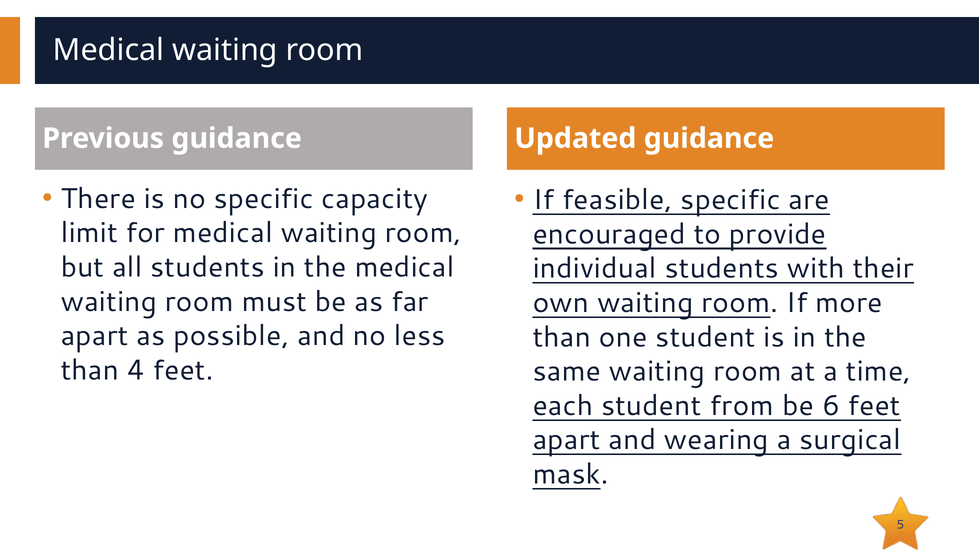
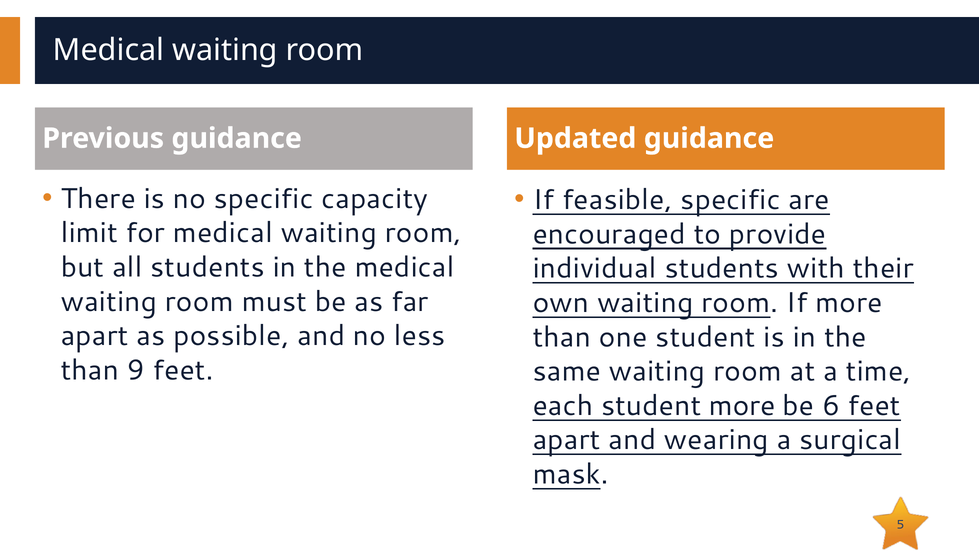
4: 4 -> 9
student from: from -> more
